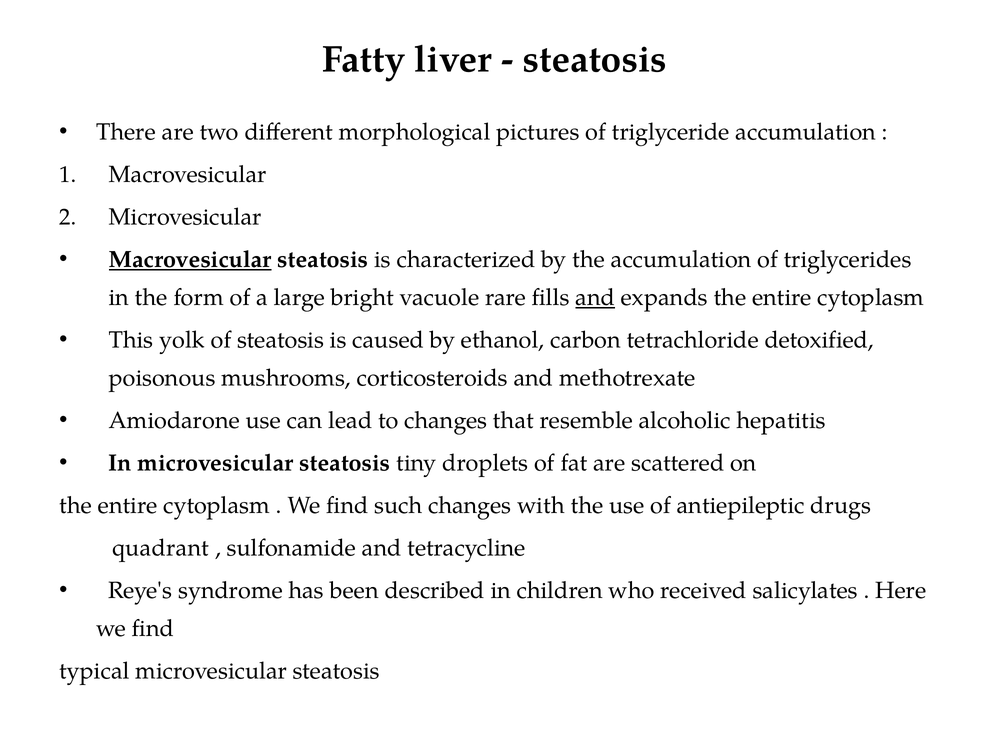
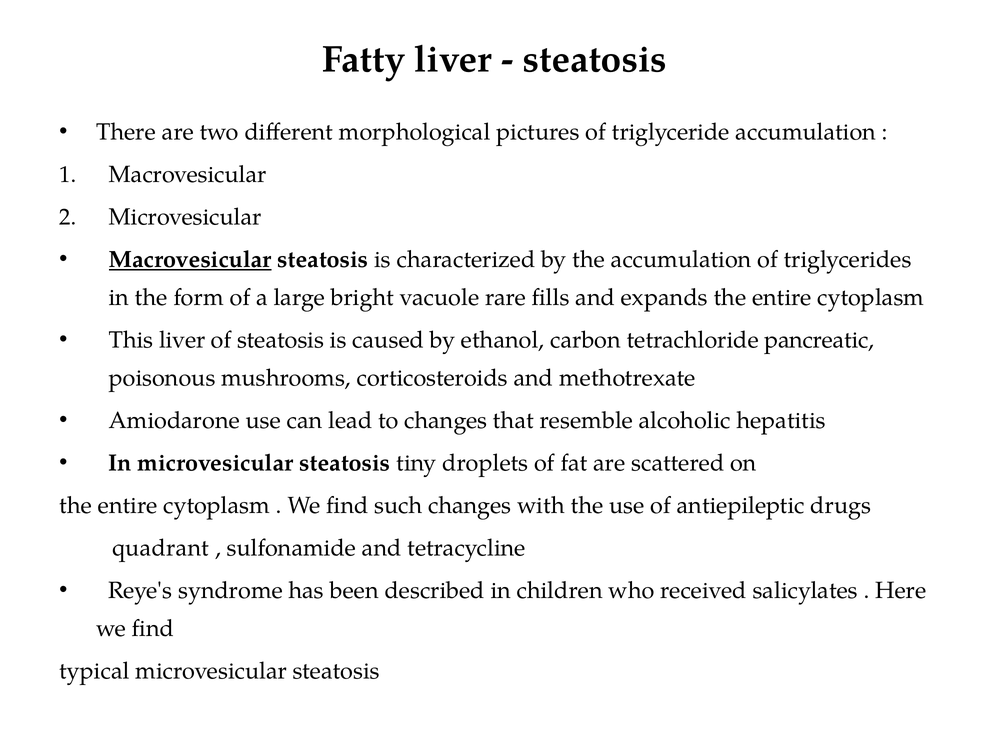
and at (595, 297) underline: present -> none
This yolk: yolk -> liver
detoxified: detoxified -> pancreatic
